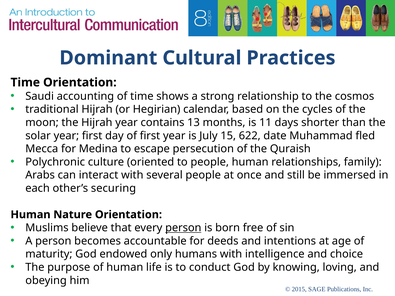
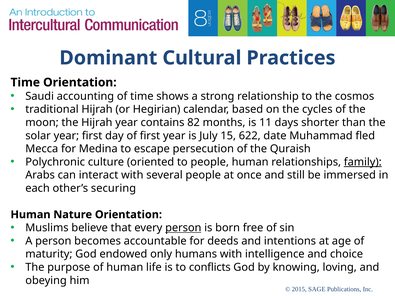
13: 13 -> 82
family underline: none -> present
conduct: conduct -> conflicts
